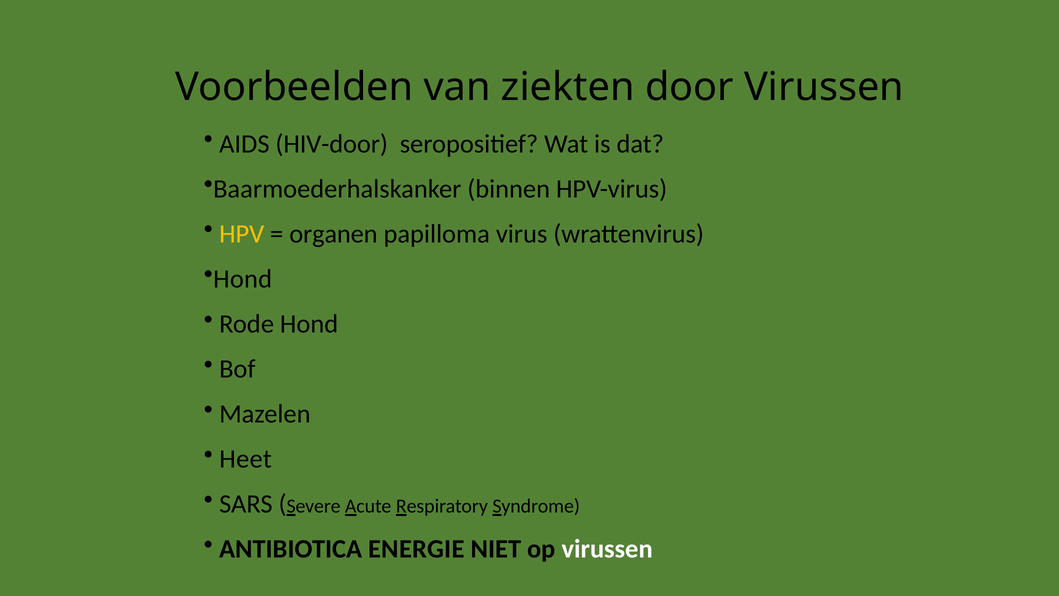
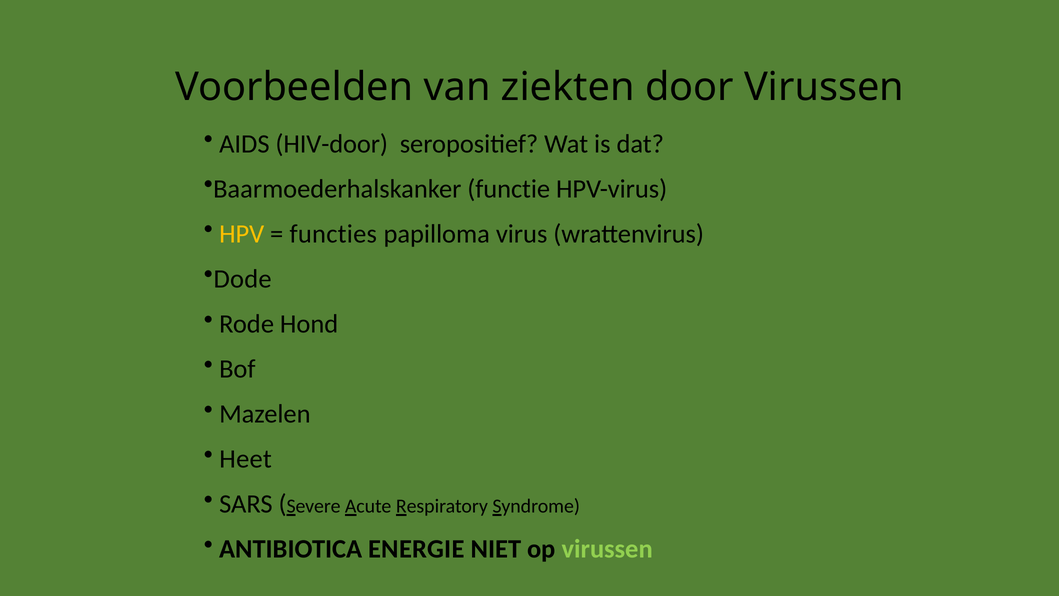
binnen: binnen -> functie
organen: organen -> functies
Hond at (243, 279): Hond -> Dode
virussen at (607, 549) colour: white -> light green
